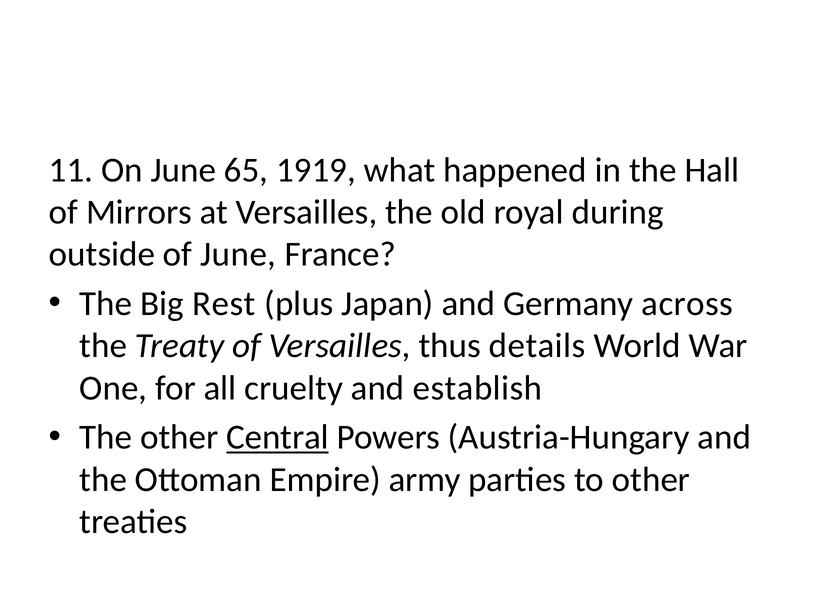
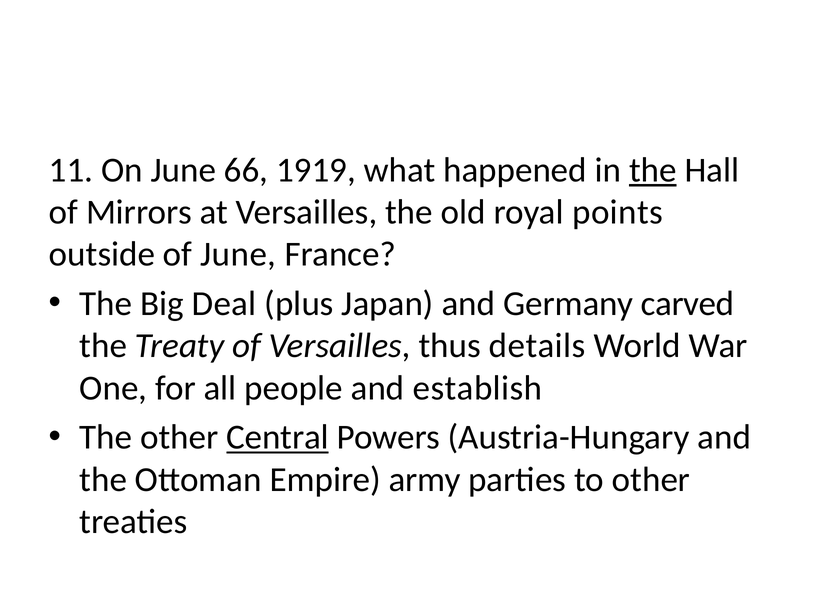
65: 65 -> 66
the at (653, 170) underline: none -> present
during: during -> points
Rest: Rest -> Deal
across: across -> carved
cruelty: cruelty -> people
